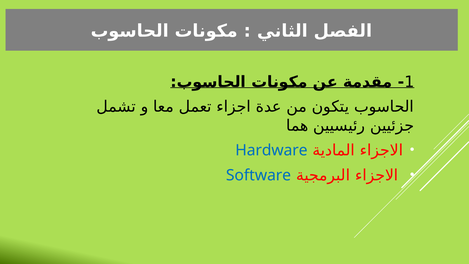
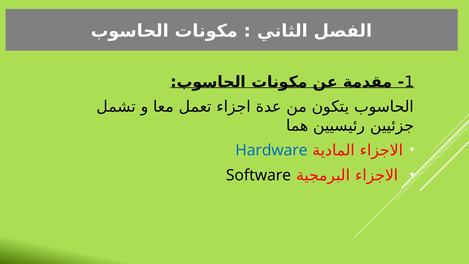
Software colour: blue -> black
